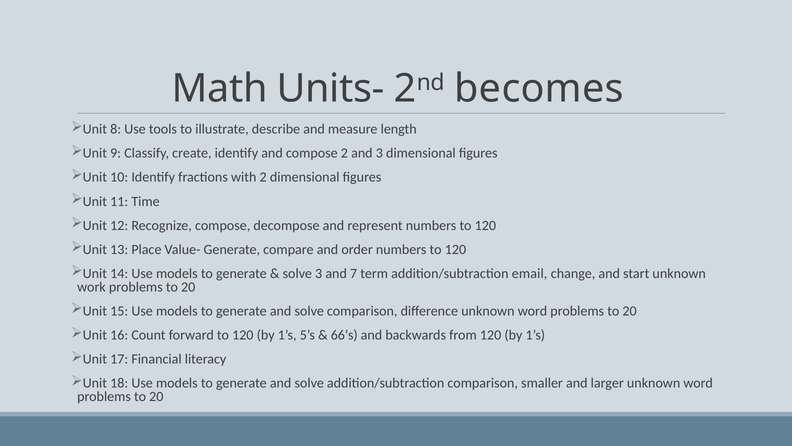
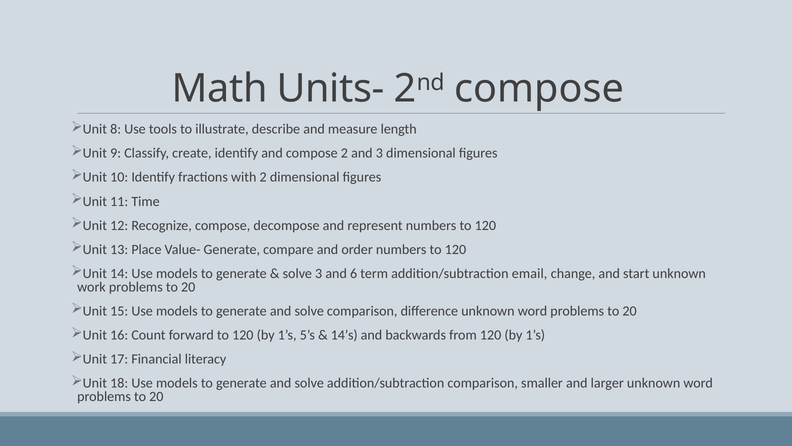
becomes at (539, 89): becomes -> compose
7: 7 -> 6
66’s: 66’s -> 14’s
